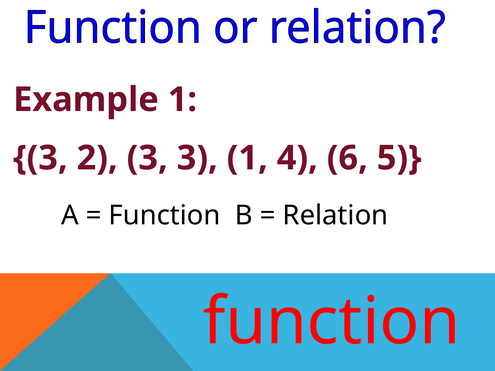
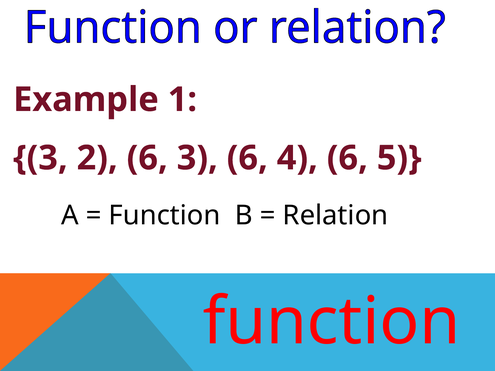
2 3: 3 -> 6
3 1: 1 -> 6
